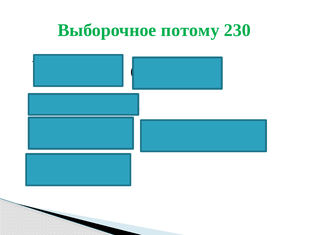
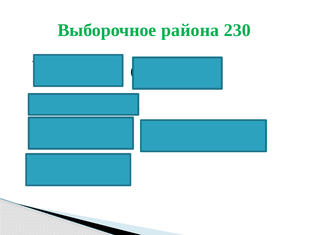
потому: потому -> района
